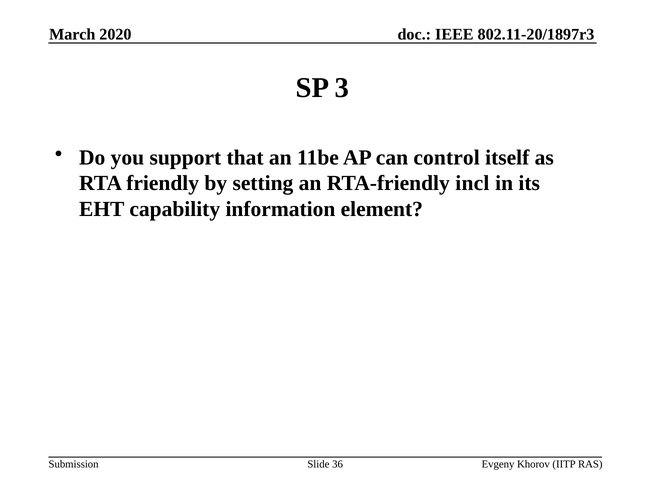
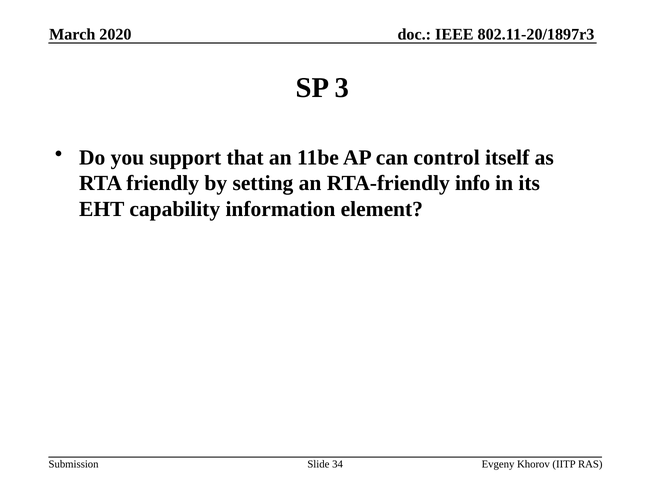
incl: incl -> info
36: 36 -> 34
